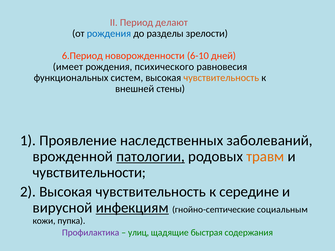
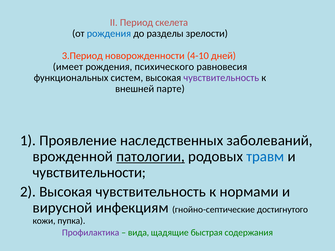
делают: делают -> скелета
6.Период: 6.Период -> 3.Период
6-10: 6-10 -> 4-10
чувствительность at (221, 78) colour: orange -> purple
стены: стены -> парте
травм colour: orange -> blue
середине: середине -> нормами
инфекциям underline: present -> none
социальным: социальным -> достигнутого
улиц: улиц -> вида
